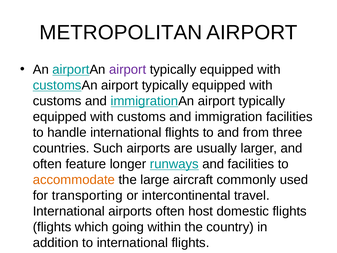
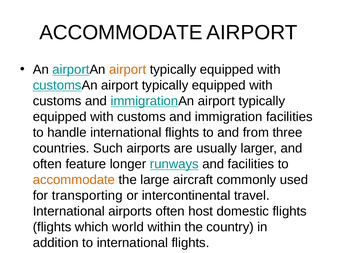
METROPOLITAN at (121, 33): METROPOLITAN -> ACCOMMODATE
airport at (128, 69) colour: purple -> orange
going: going -> world
